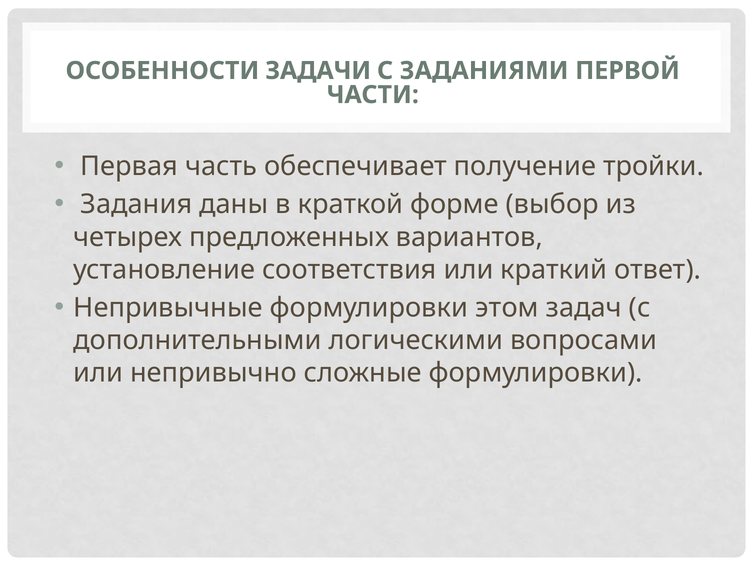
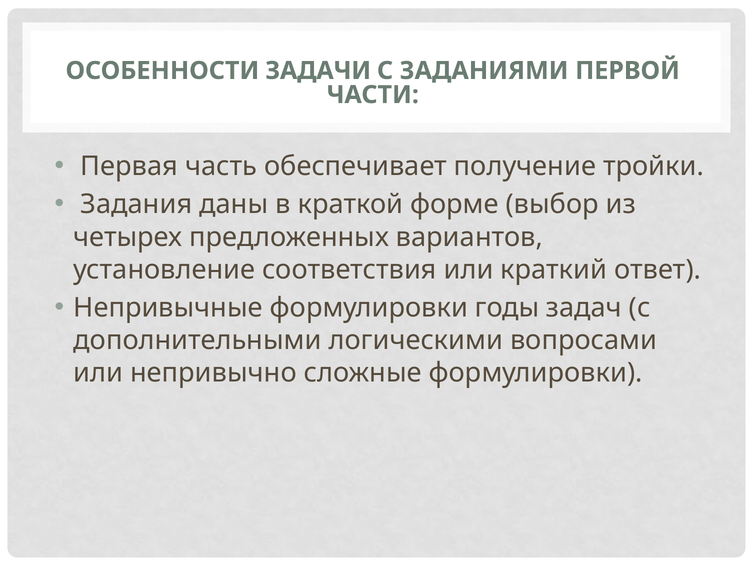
этом: этом -> годы
